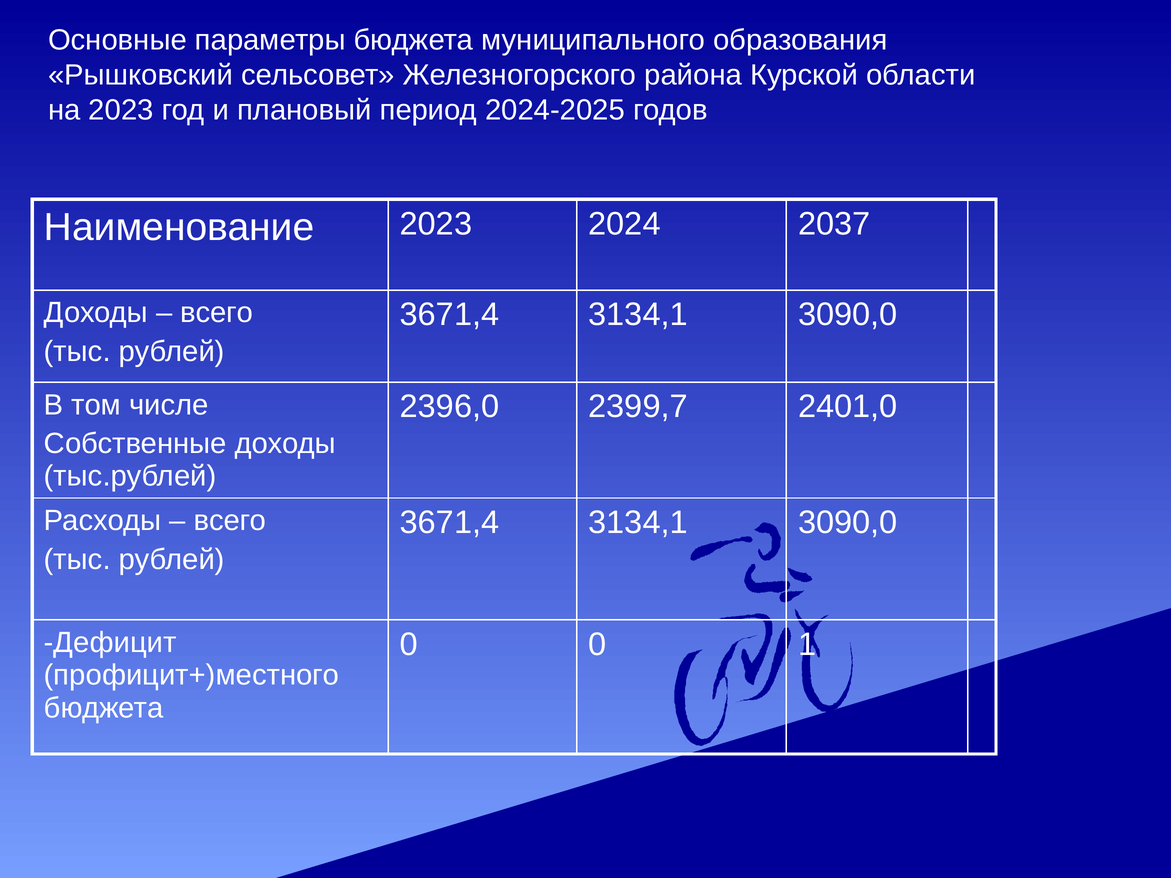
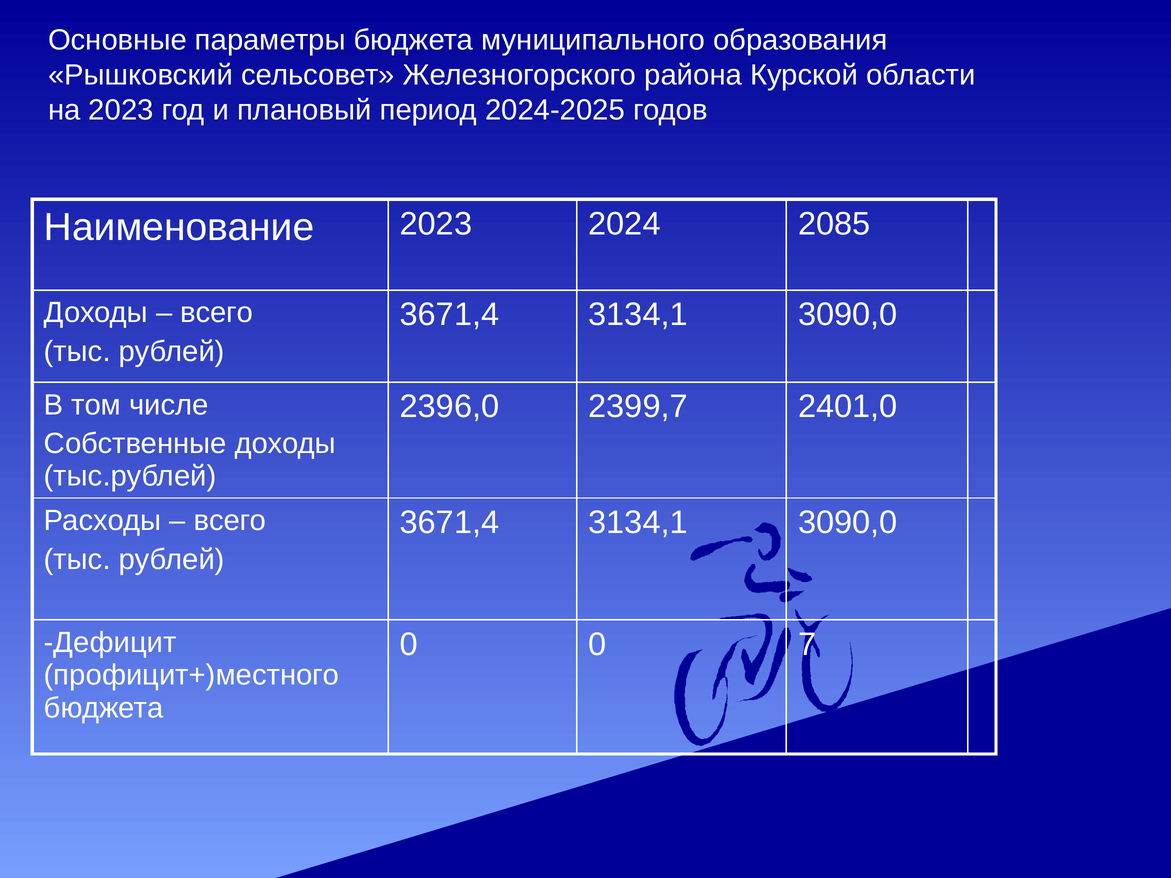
2037: 2037 -> 2085
1: 1 -> 7
